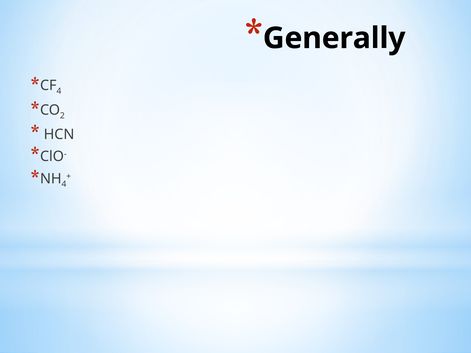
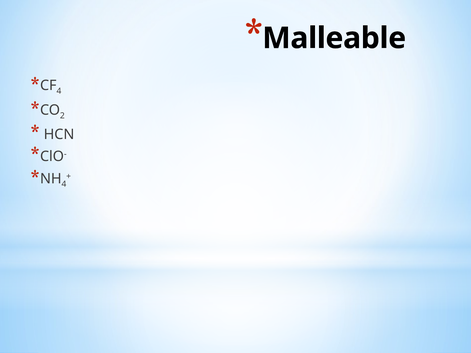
Generally: Generally -> Malleable
